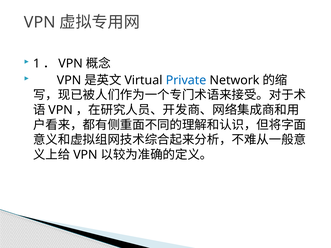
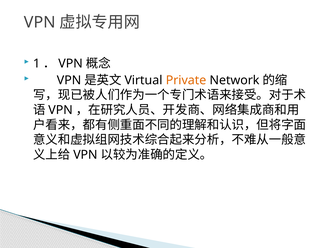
Private colour: blue -> orange
